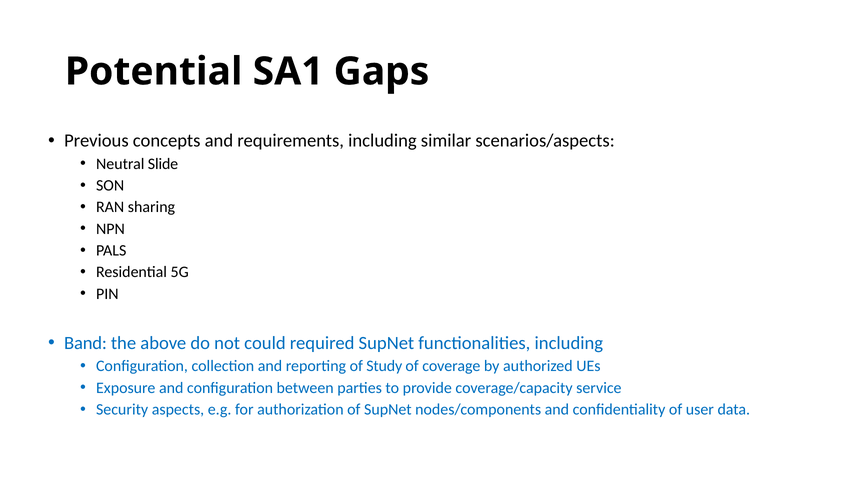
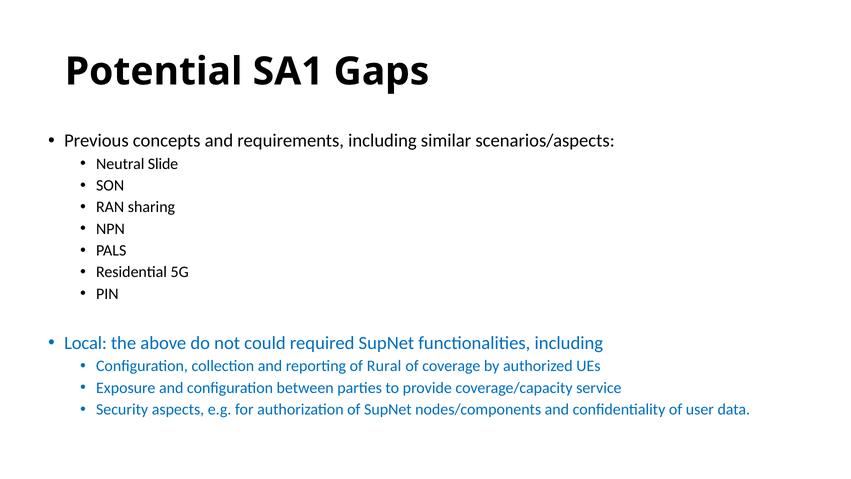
Band: Band -> Local
Study: Study -> Rural
